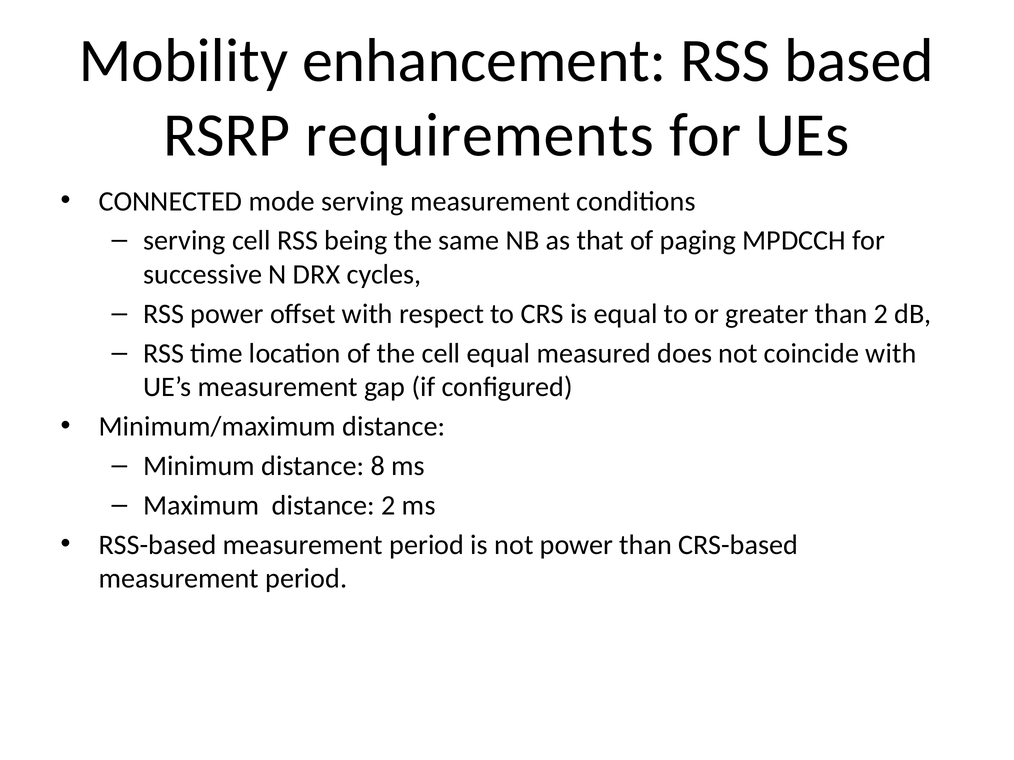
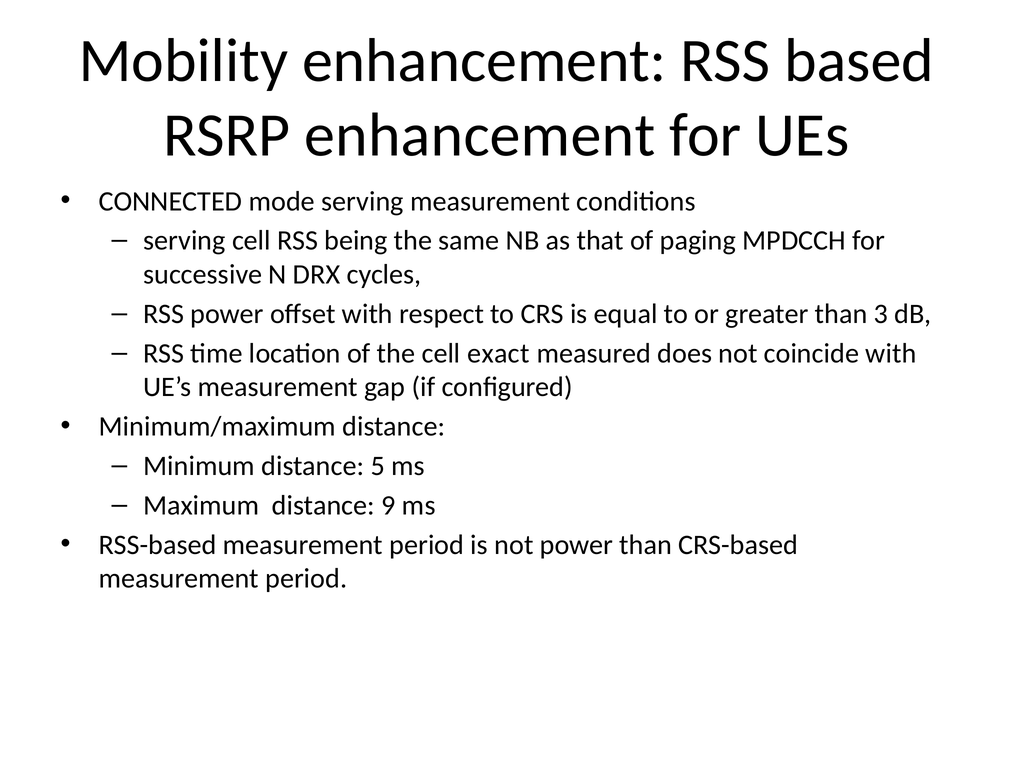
RSRP requirements: requirements -> enhancement
than 2: 2 -> 3
cell equal: equal -> exact
8: 8 -> 5
distance 2: 2 -> 9
